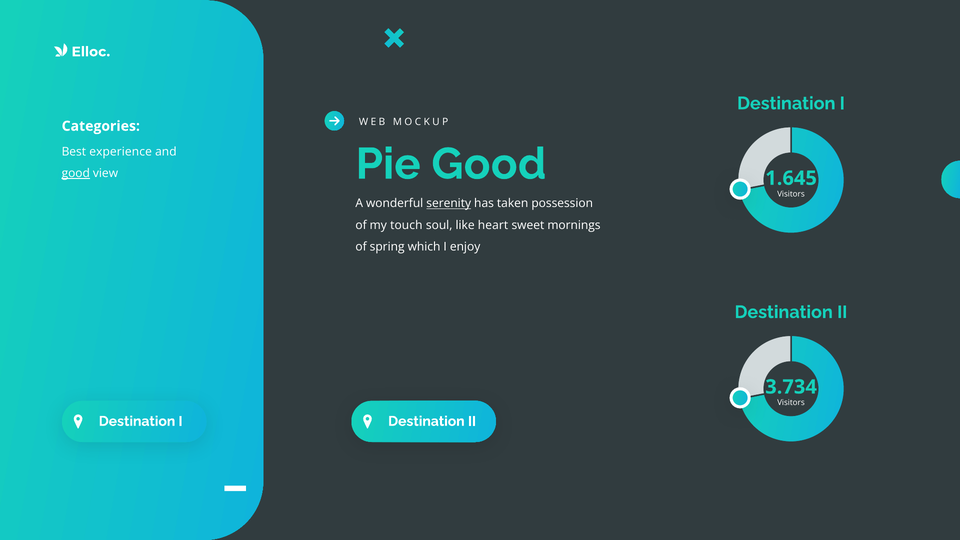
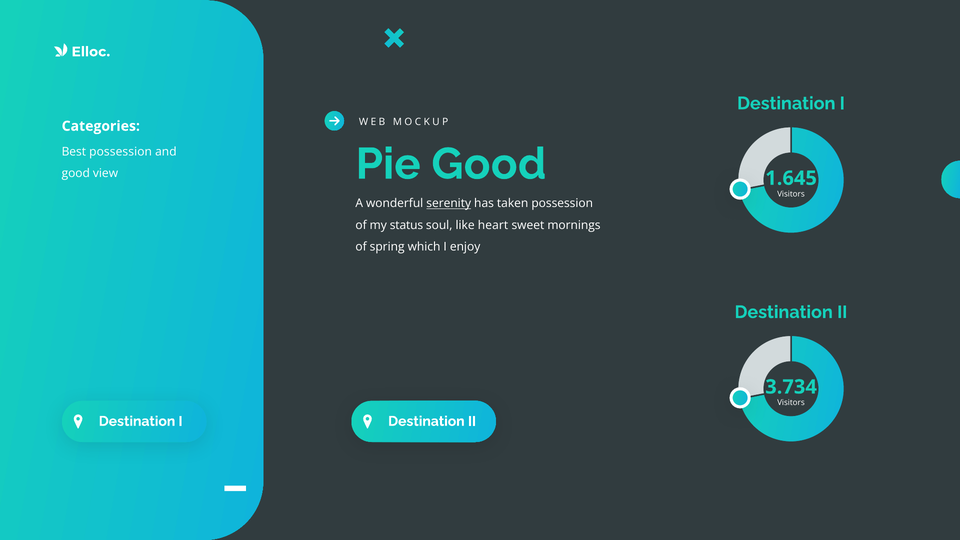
Best experience: experience -> possession
good at (76, 173) underline: present -> none
touch: touch -> status
